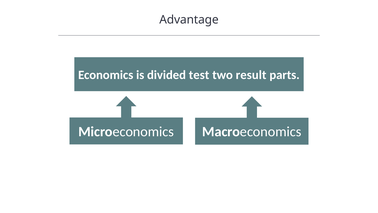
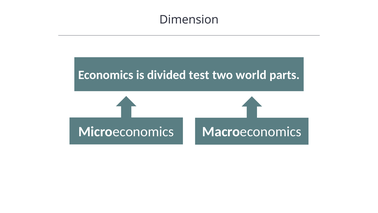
Advantage: Advantage -> Dimension
result: result -> world
